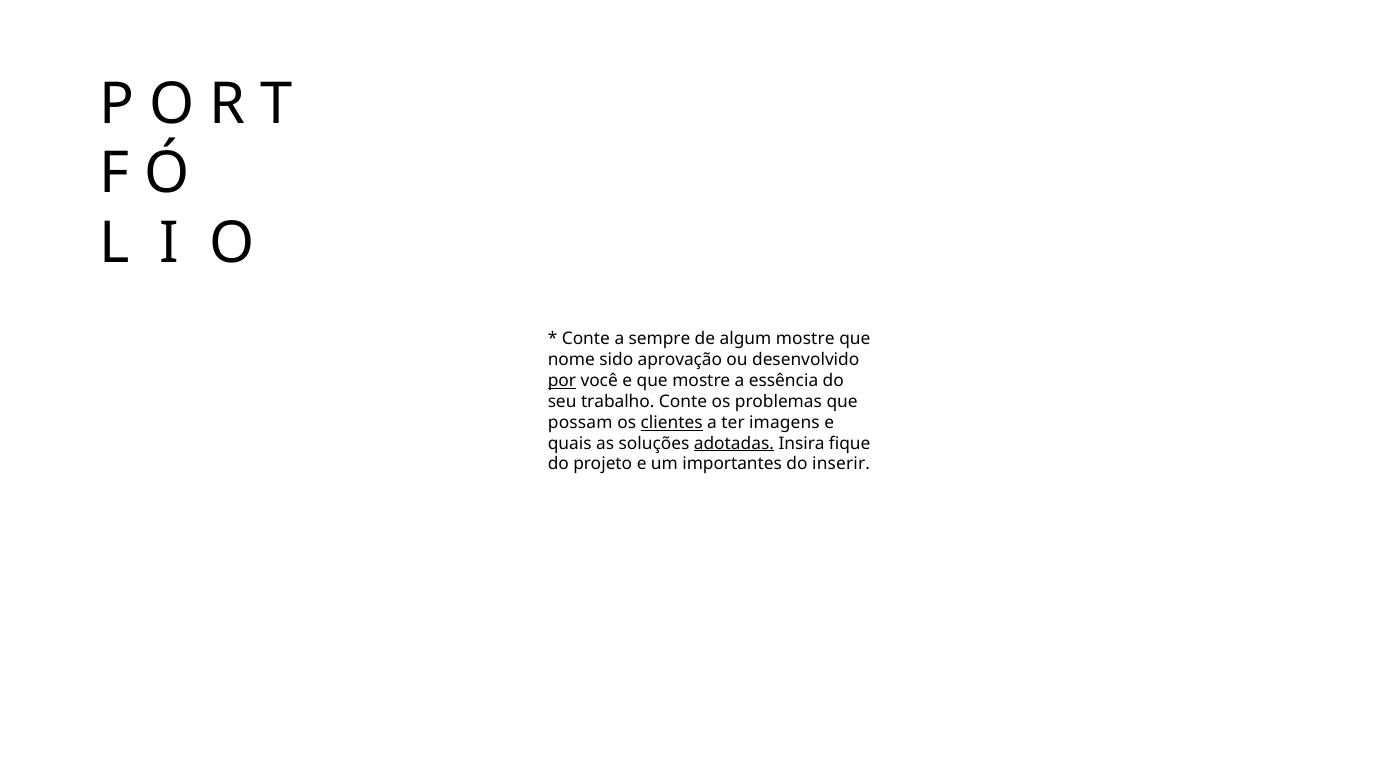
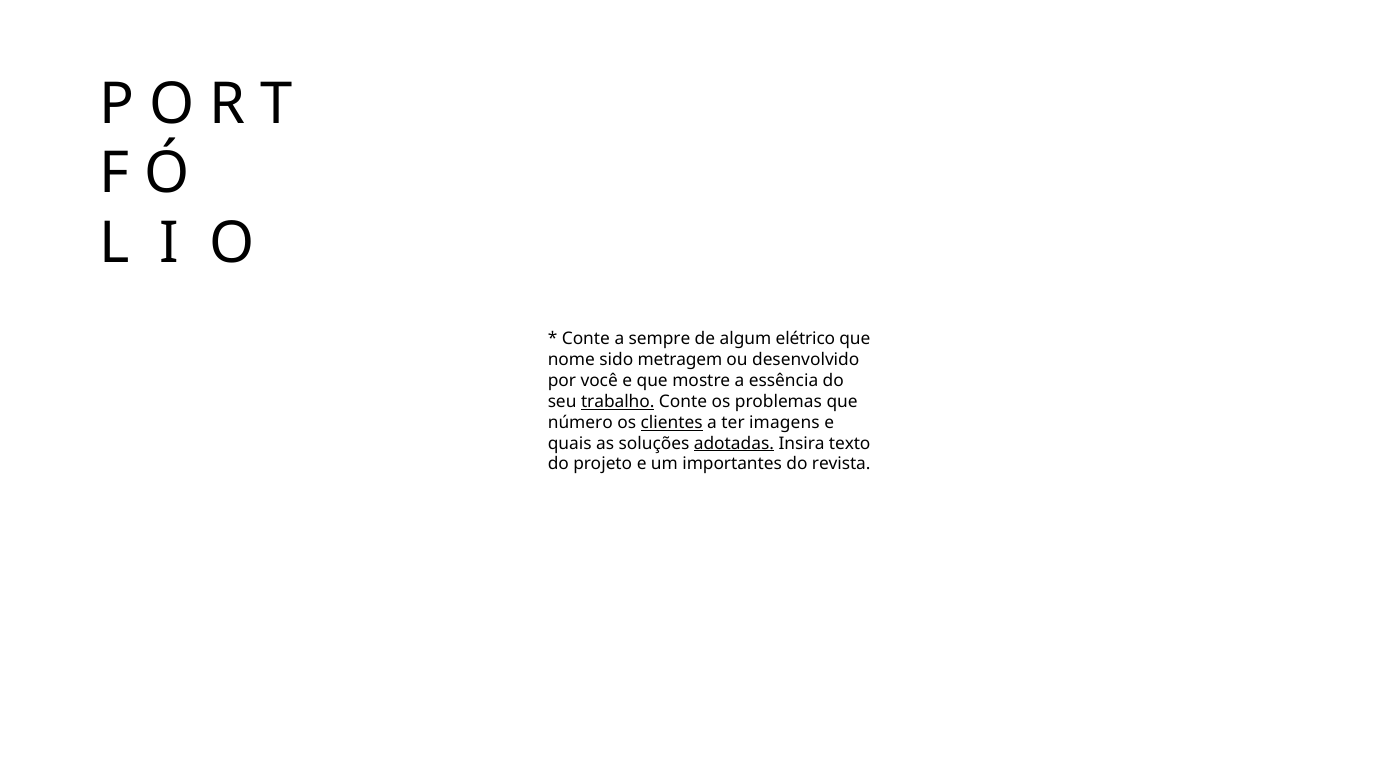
algum mostre: mostre -> elétrico
aprovação: aprovação -> metragem
por underline: present -> none
trabalho underline: none -> present
possam: possam -> número
fique: fique -> texto
inserir: inserir -> revista
